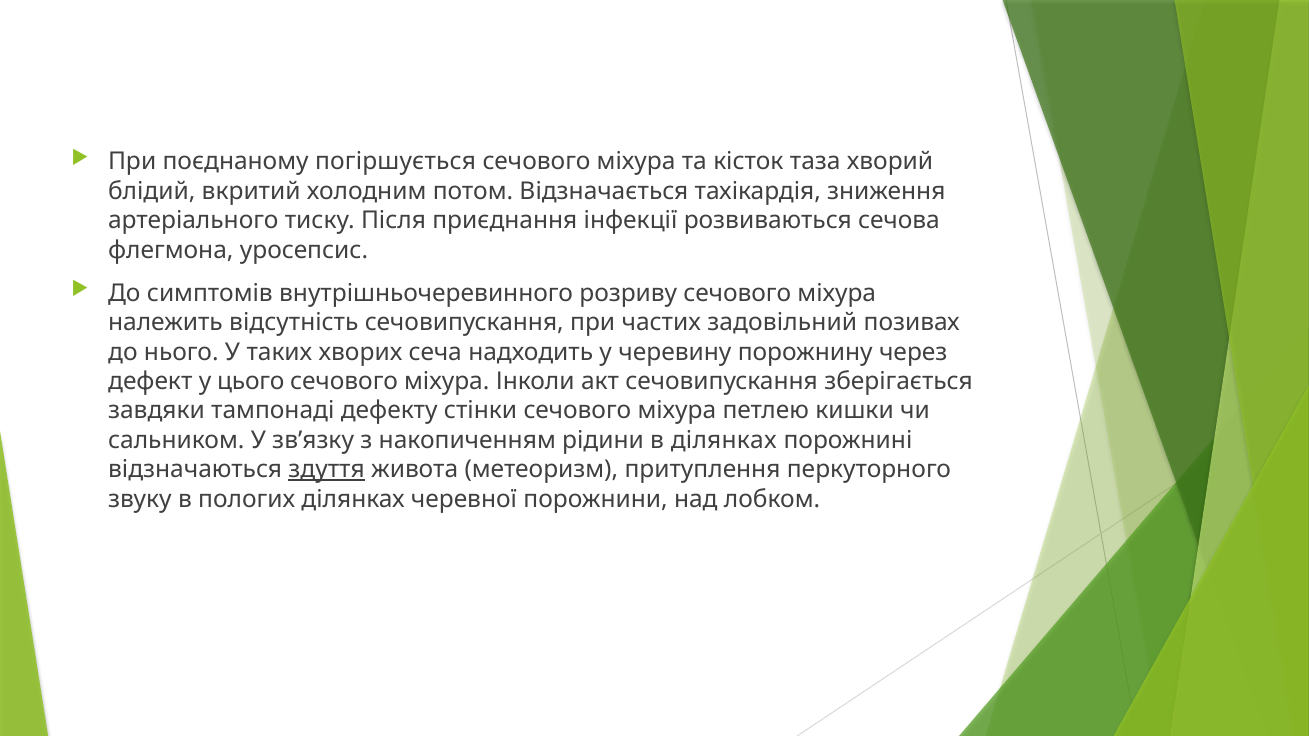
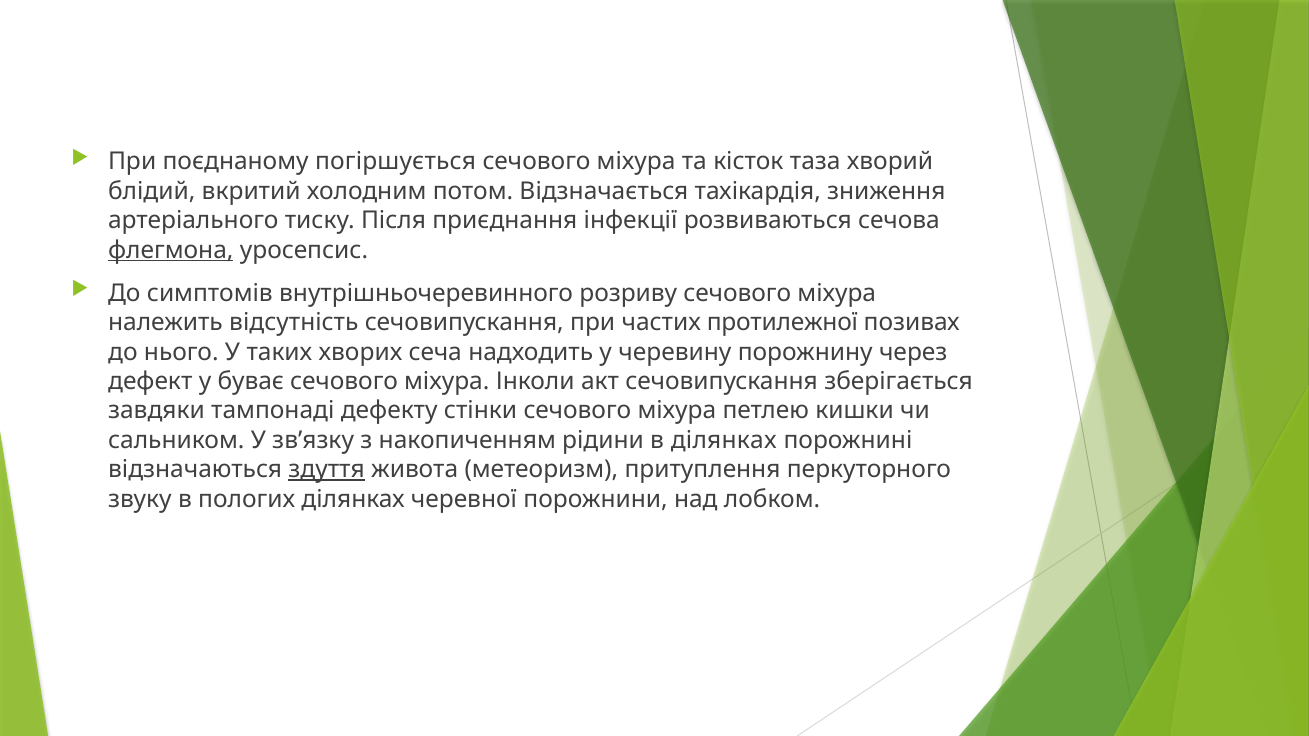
флегмона underline: none -> present
задовільний: задовільний -> протилежної
цього: цього -> буває
